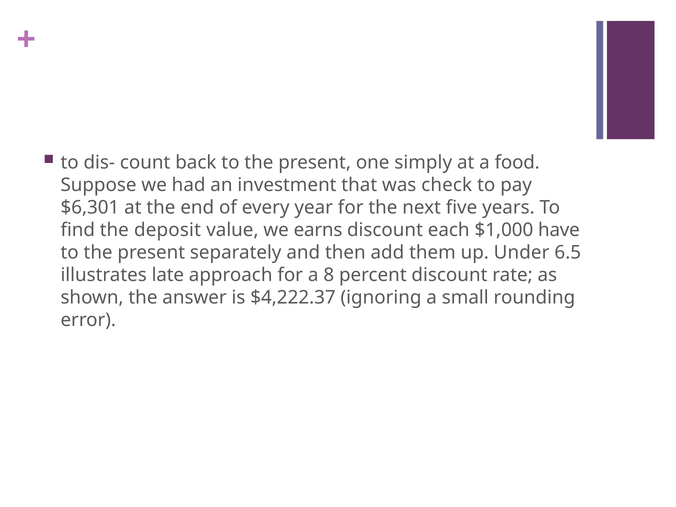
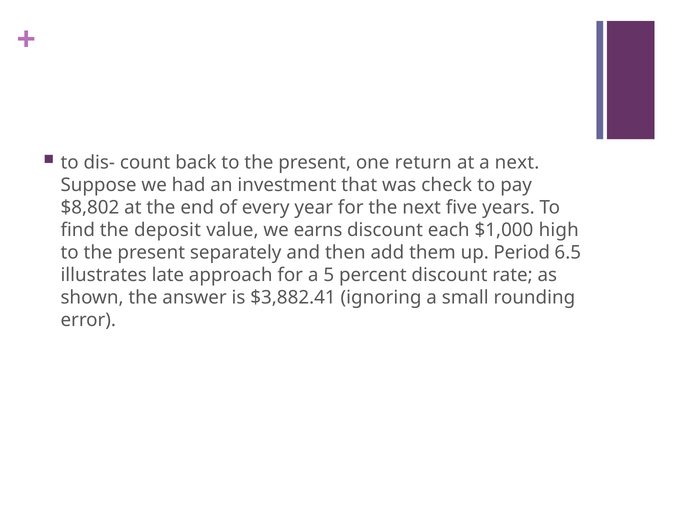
simply: simply -> return
a food: food -> next
$6,301: $6,301 -> $8,802
have: have -> high
Under: Under -> Period
8: 8 -> 5
$4,222.37: $4,222.37 -> $3,882.41
